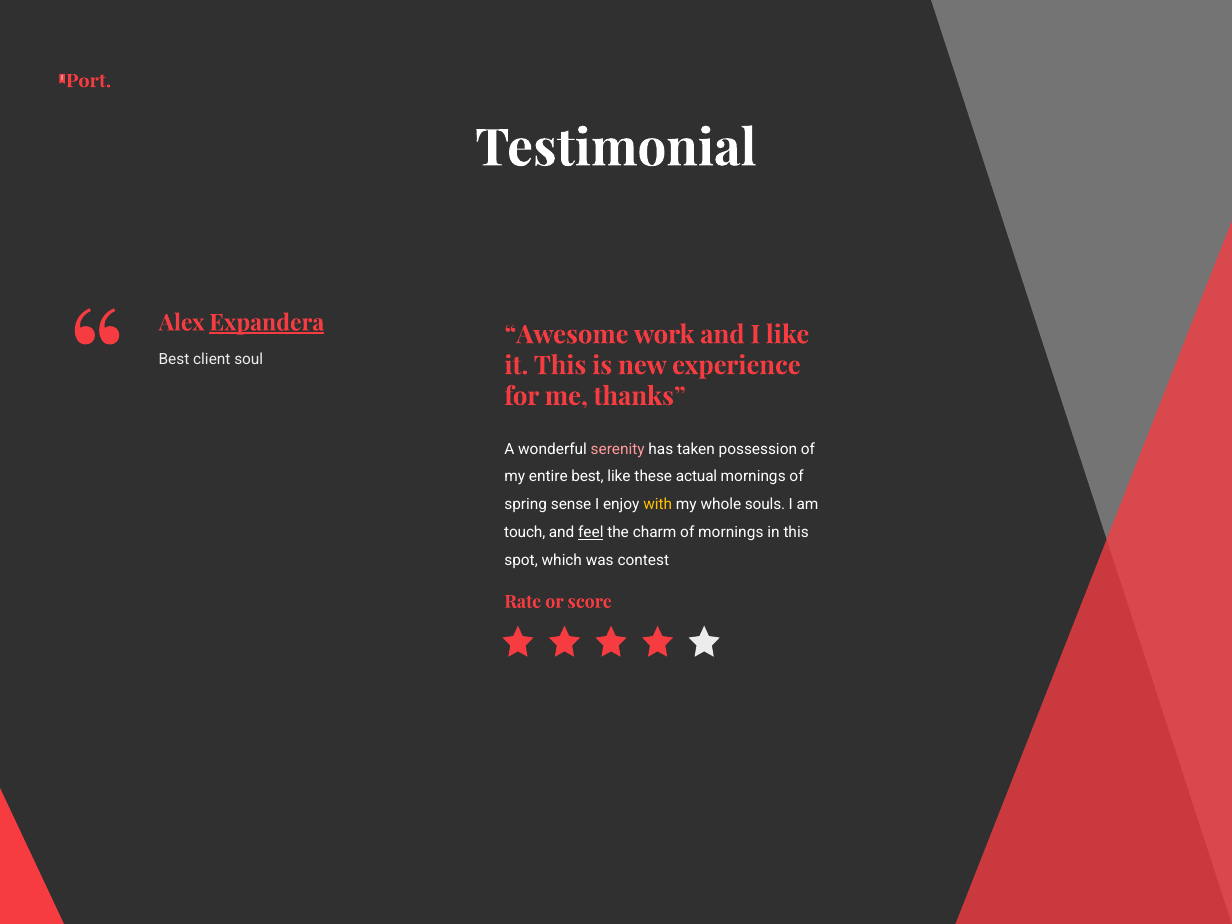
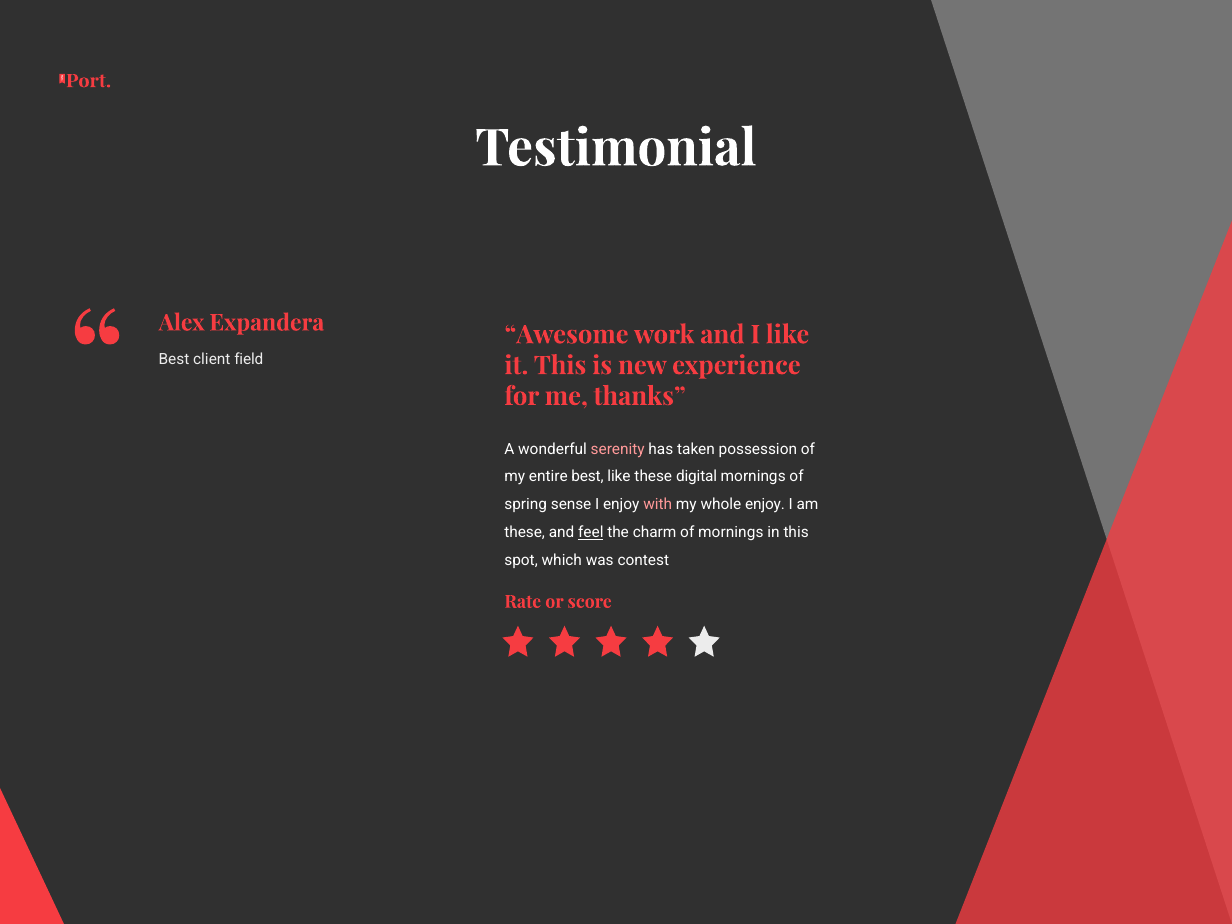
Expandera underline: present -> none
soul: soul -> field
actual: actual -> digital
with colour: yellow -> pink
whole souls: souls -> enjoy
touch at (525, 532): touch -> these
